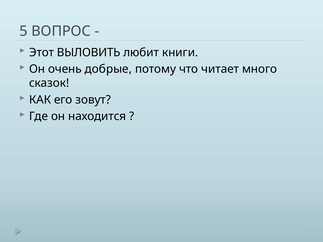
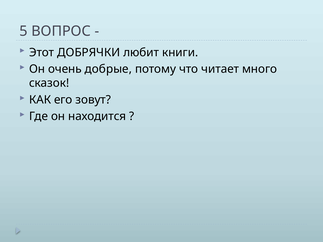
ВЫЛОВИТЬ: ВЫЛОВИТЬ -> ДОБРЯЧКИ
